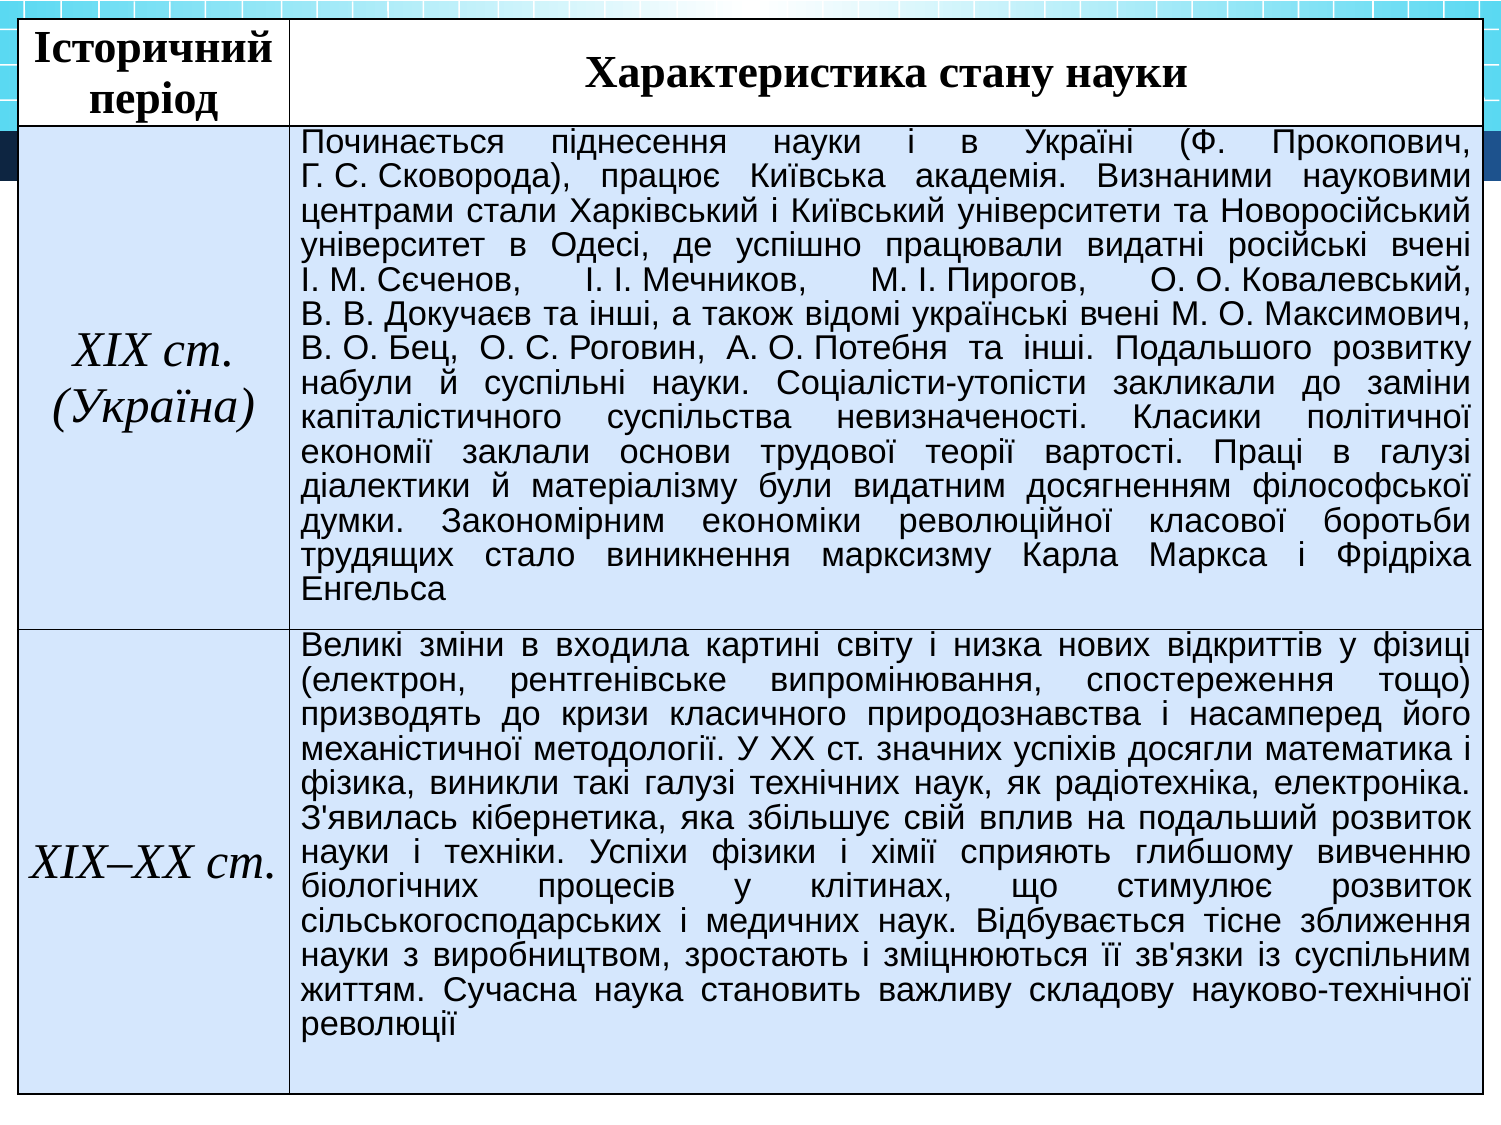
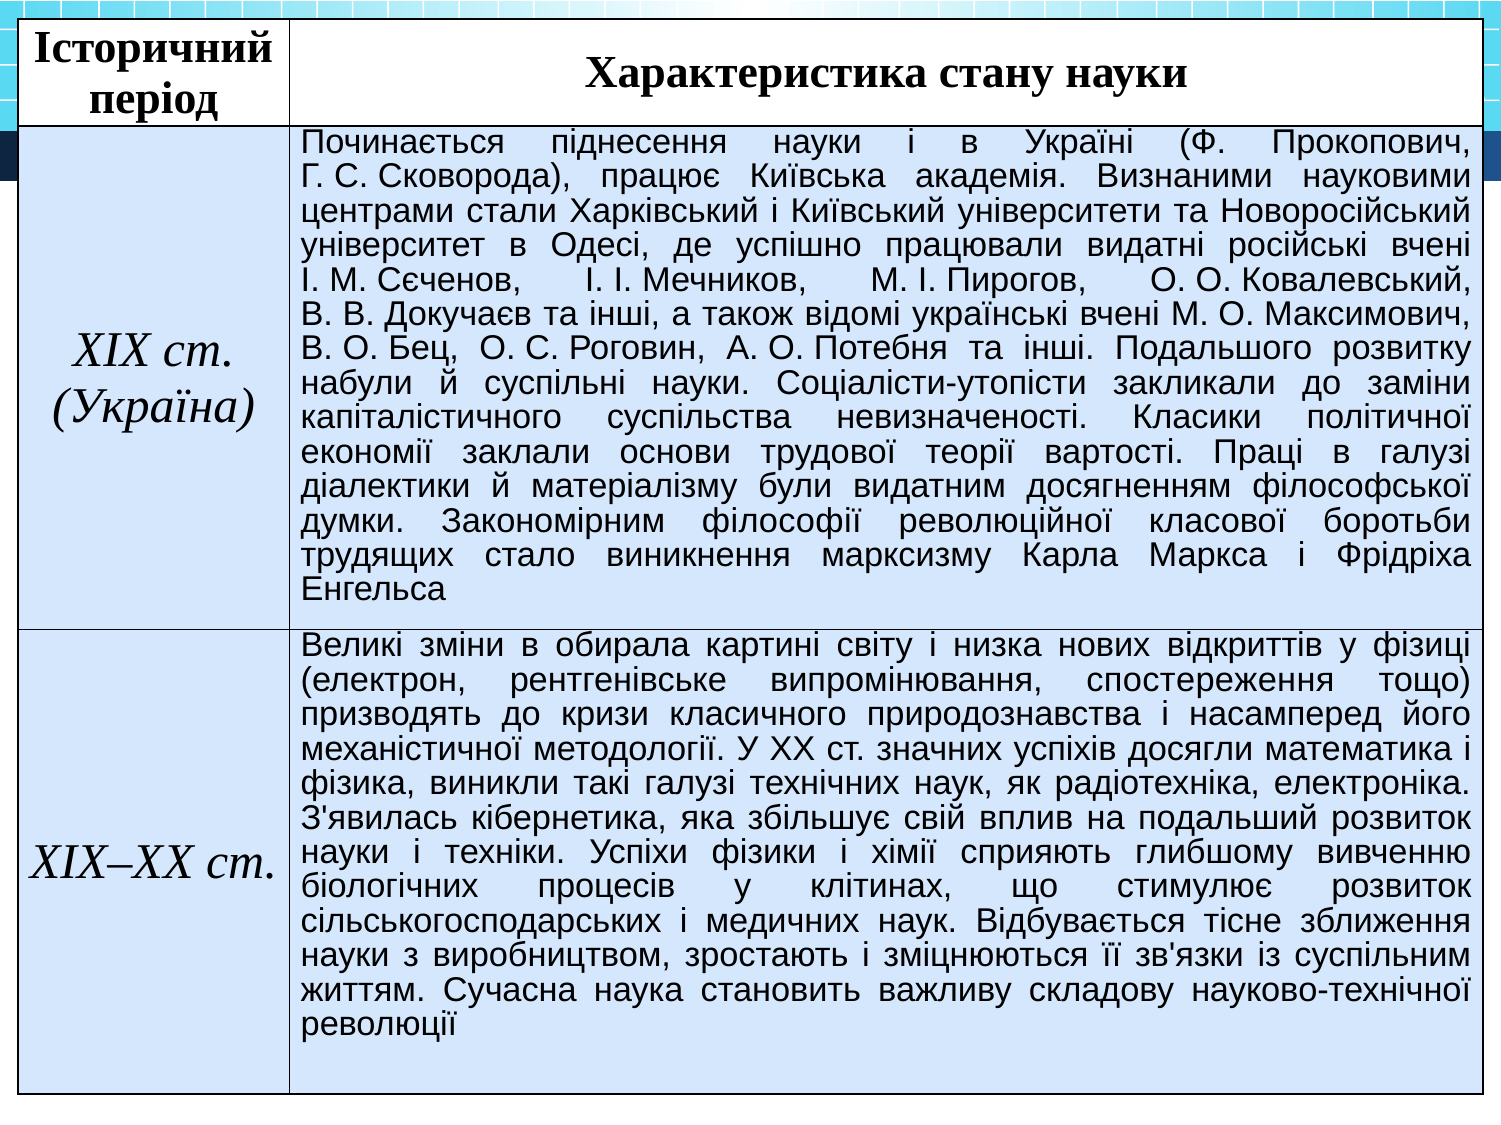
економіки: економіки -> філософії
входила: входила -> обирала
